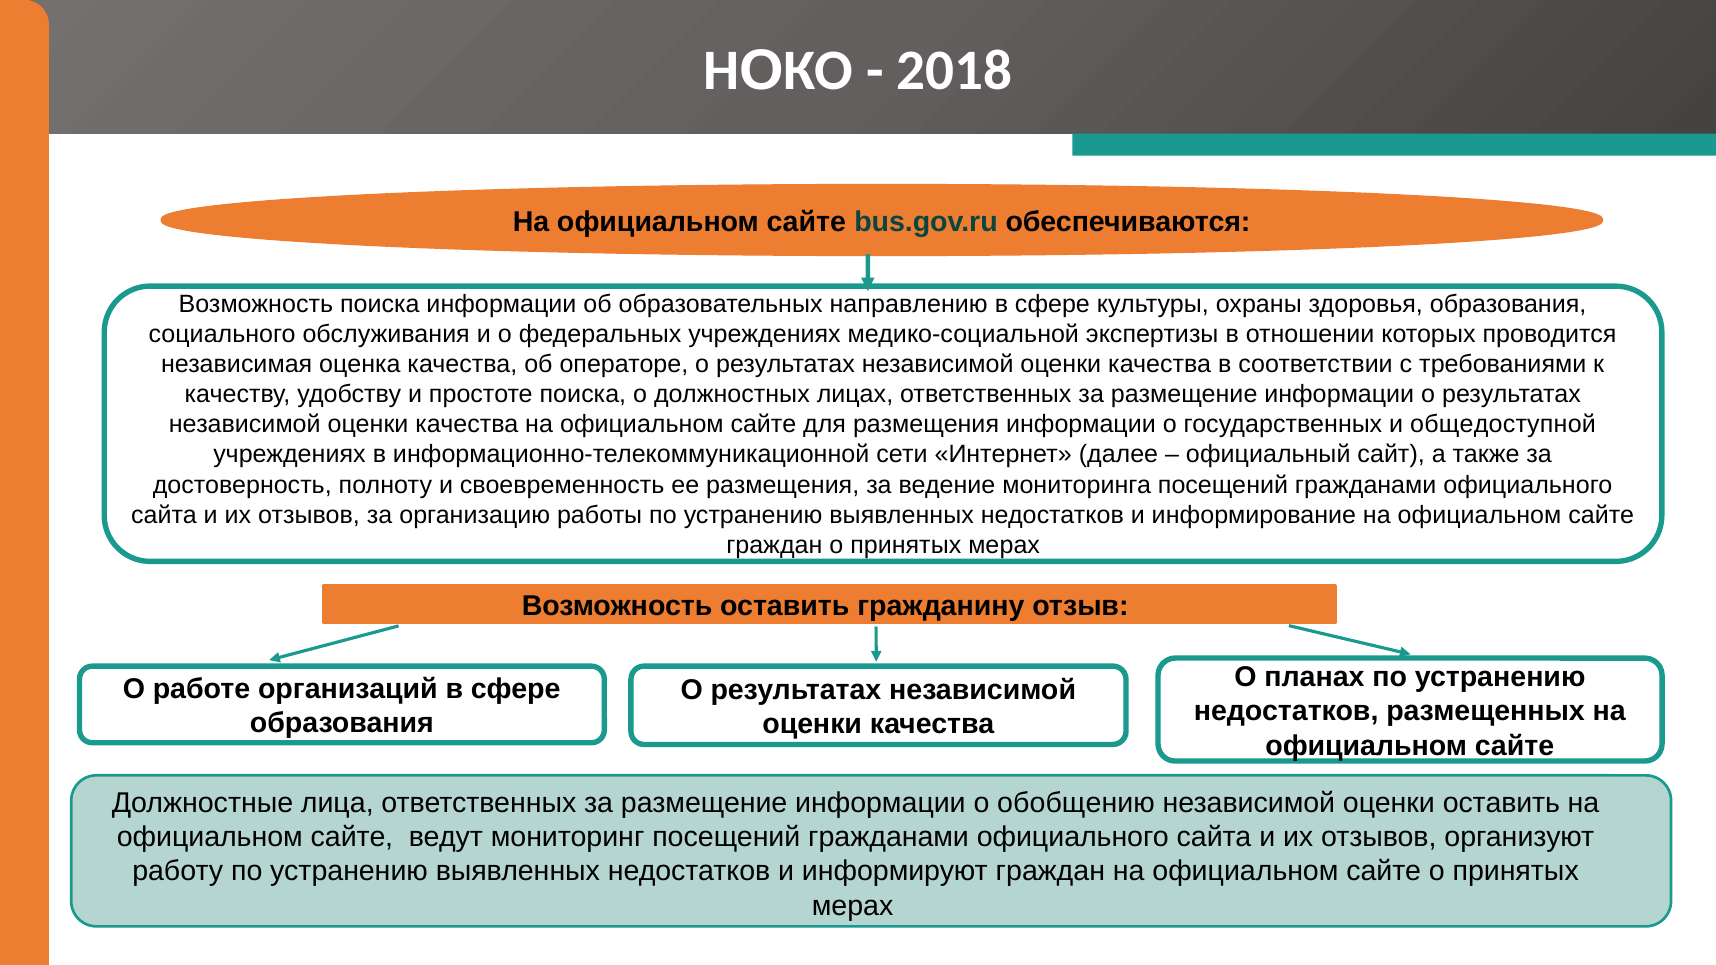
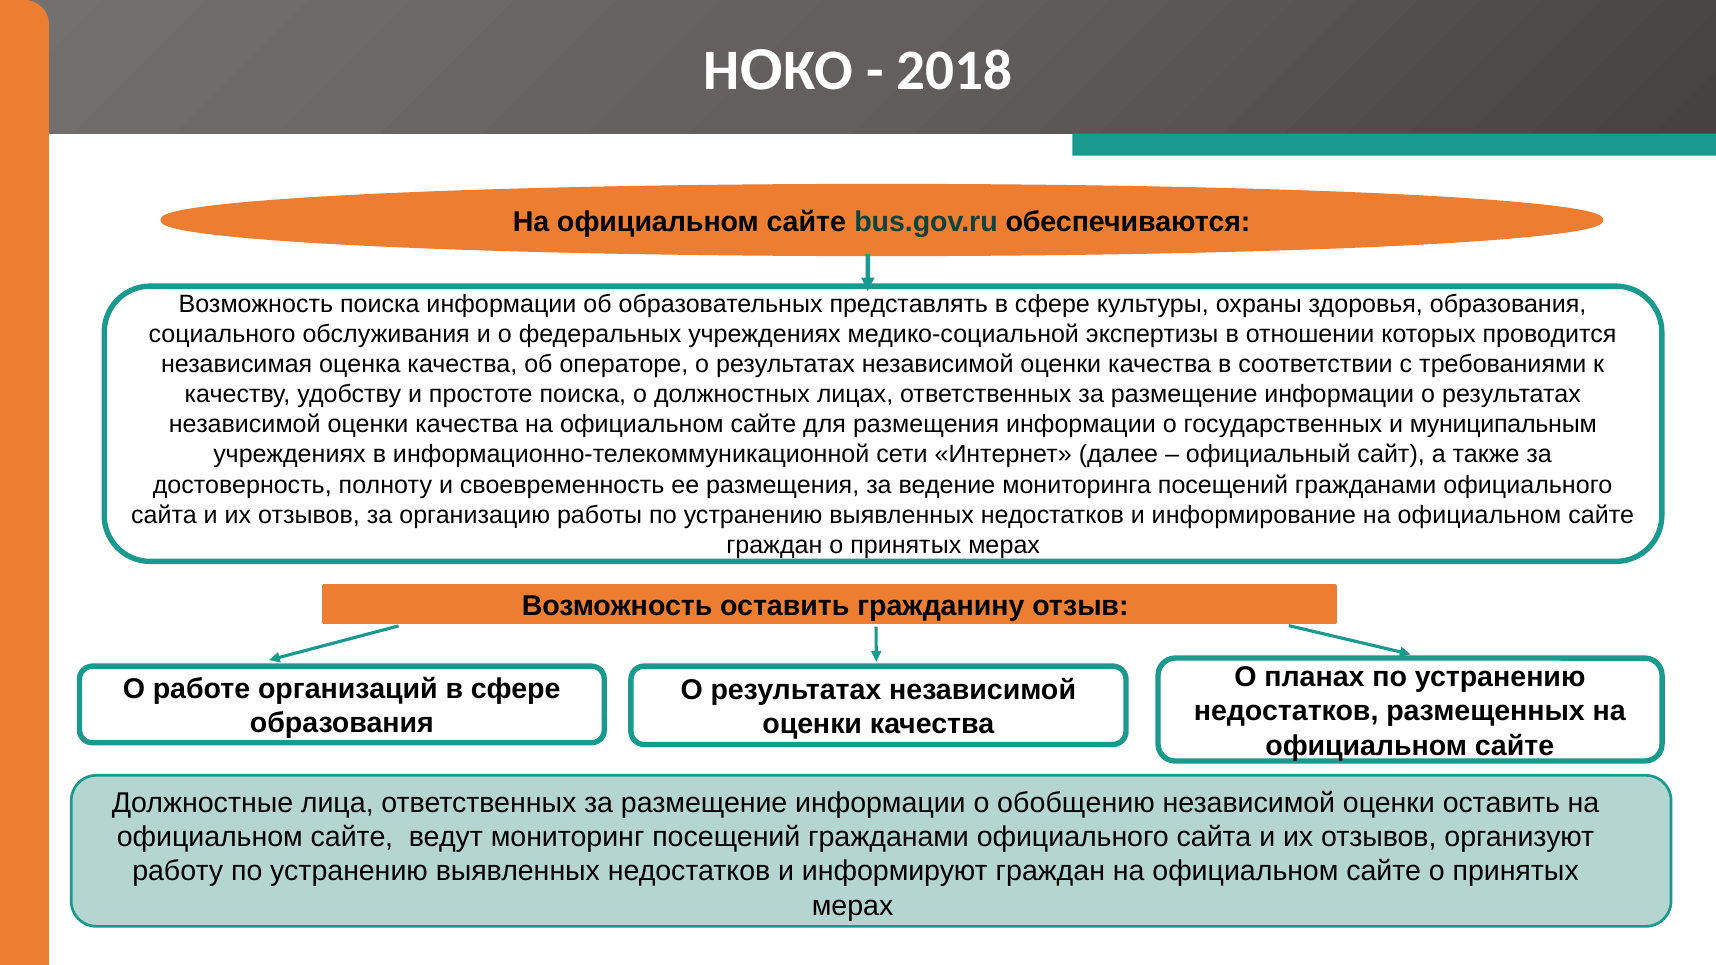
направлению: направлению -> представлять
общедоступной: общедоступной -> муниципальным
